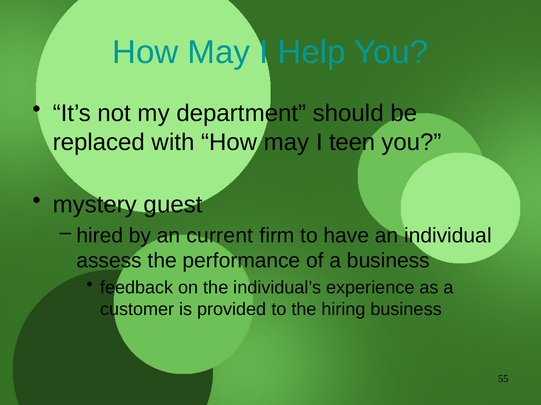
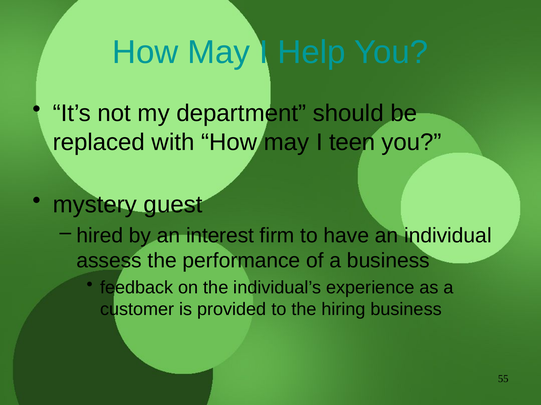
current: current -> interest
